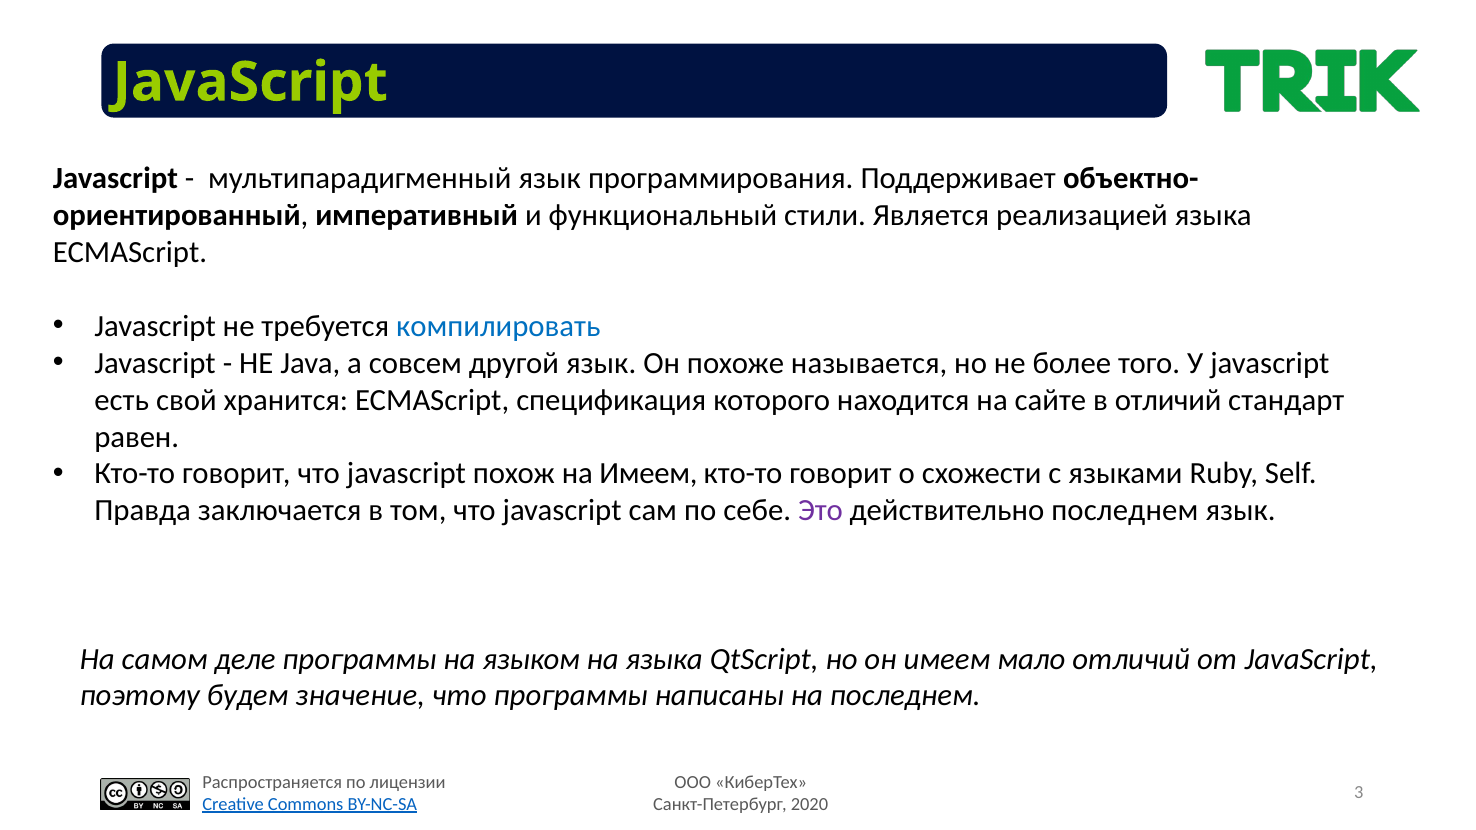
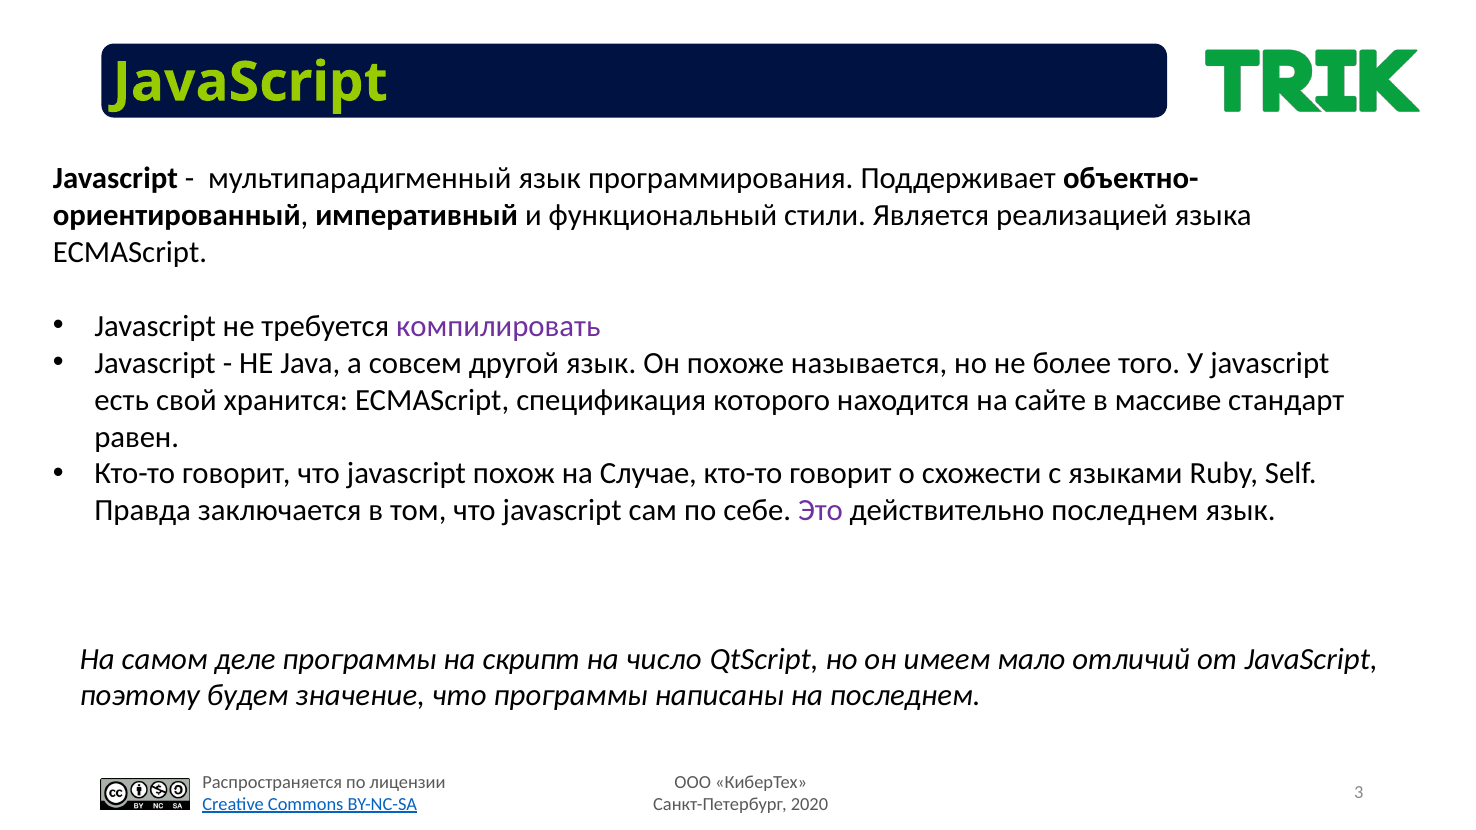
компилировать colour: blue -> purple
в отличий: отличий -> массиве
на Имеем: Имеем -> Случае
языком: языком -> скрипт
на языка: языка -> число
